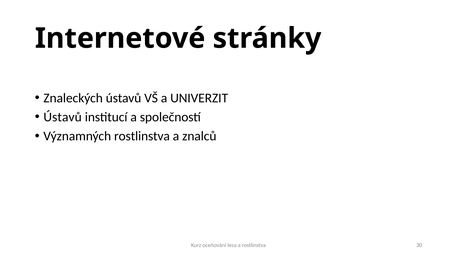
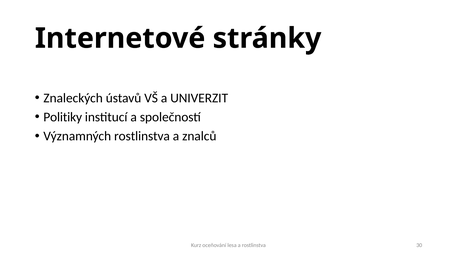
Ústavů at (63, 117): Ústavů -> Politiky
